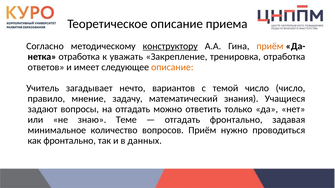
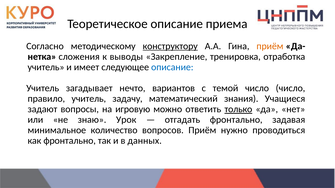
отработка at (79, 57): отработка -> сложения
уважать: уважать -> выводы
ответов at (46, 67): ответов -> учитель
описание at (172, 67) colour: orange -> blue
правило мнение: мнение -> учитель
на отгадать: отгадать -> игровую
только underline: none -> present
Теме: Теме -> Урок
